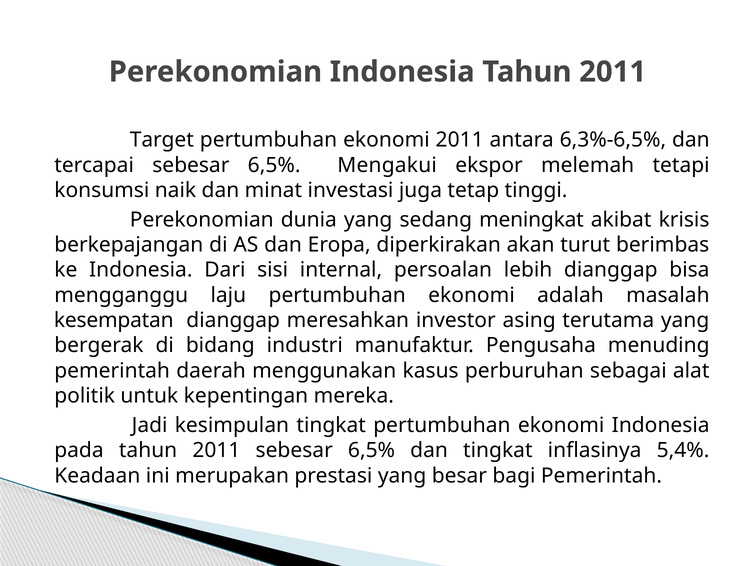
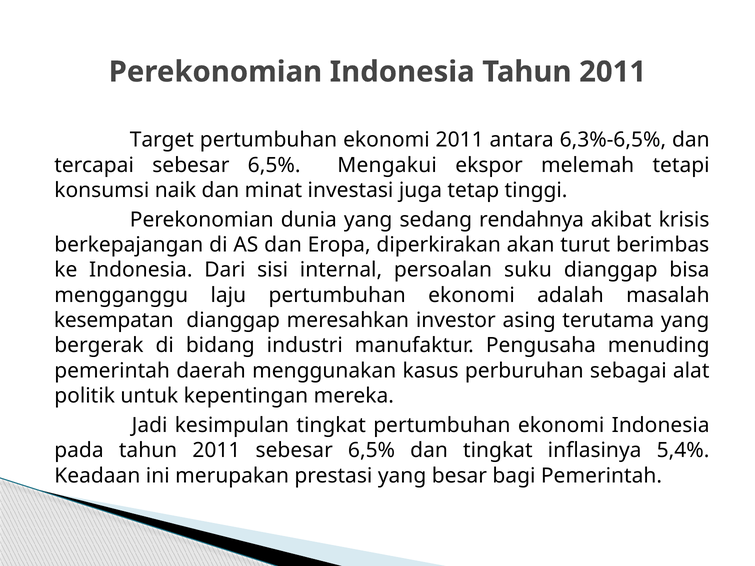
meningkat: meningkat -> rendahnya
lebih: lebih -> suku
